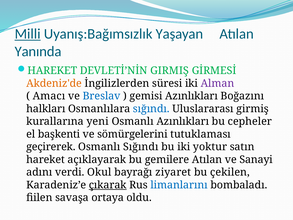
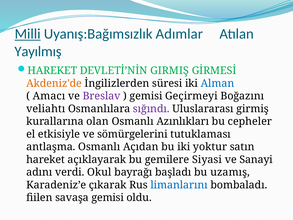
Yaşayan: Yaşayan -> Adımlar
Yanında: Yanında -> Yayılmış
Alman colour: purple -> blue
Breslav colour: blue -> purple
gemisi Azınlıkları: Azınlıkları -> Geçirmeyi
halkları: halkları -> veliahtı
sığındı at (151, 109) colour: blue -> purple
yeni: yeni -> olan
başkenti: başkenti -> etkisiyle
geçirerek: geçirerek -> antlaşma
Osmanlı Sığındı: Sığındı -> Açıdan
gemilere Atılan: Atılan -> Siyasi
ziyaret: ziyaret -> başladı
çekilen: çekilen -> uzamış
çıkarak underline: present -> none
savaşa ortaya: ortaya -> gemisi
